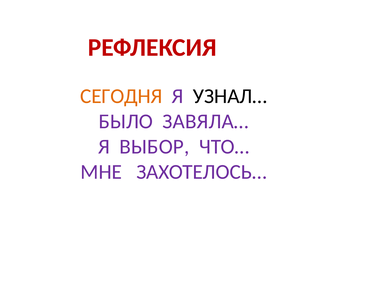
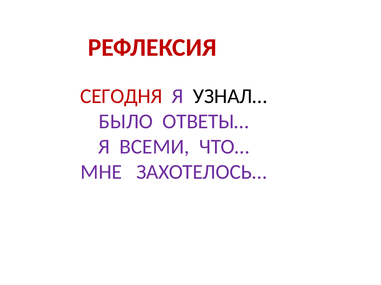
СЕГОДНЯ colour: orange -> red
ЗАВЯЛА…: ЗАВЯЛА… -> ОТВЕТЫ…
ВЫБОР: ВЫБОР -> ВСЕМИ
